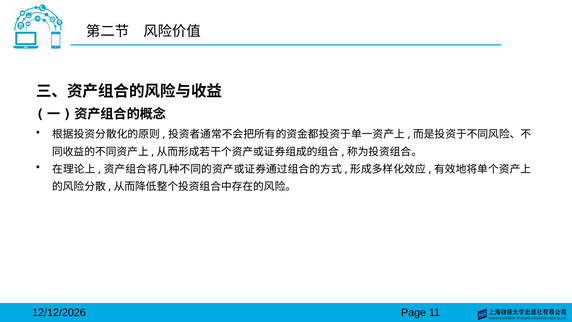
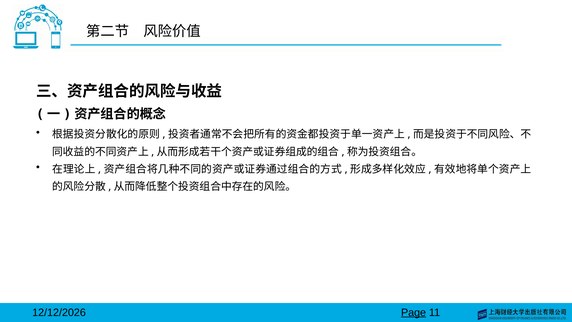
Page underline: none -> present
